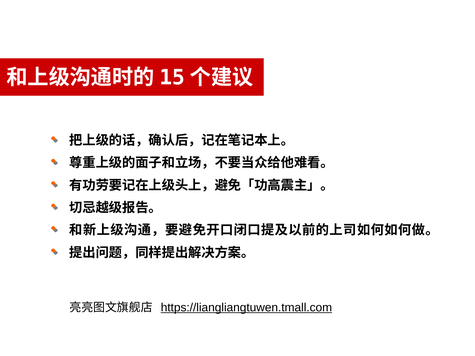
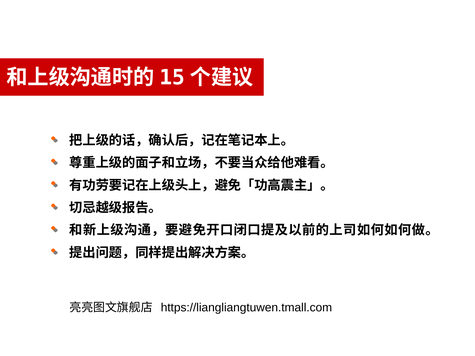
https://liangliangtuwen.tmall.com underline: present -> none
